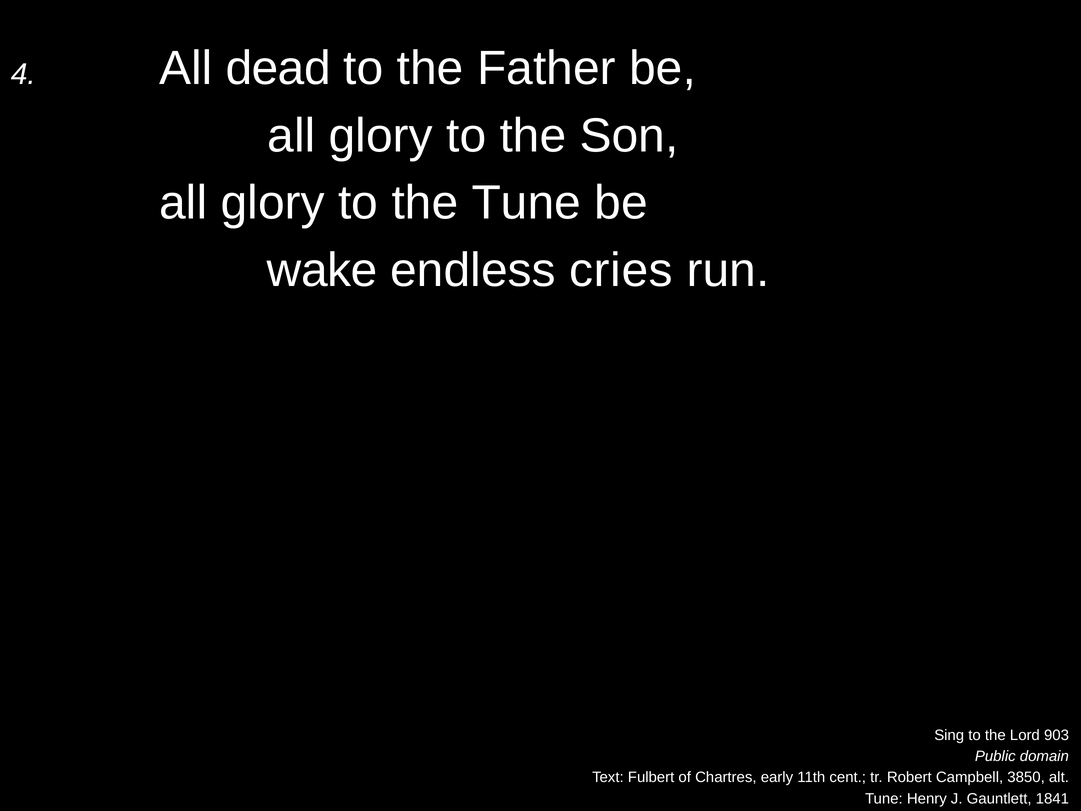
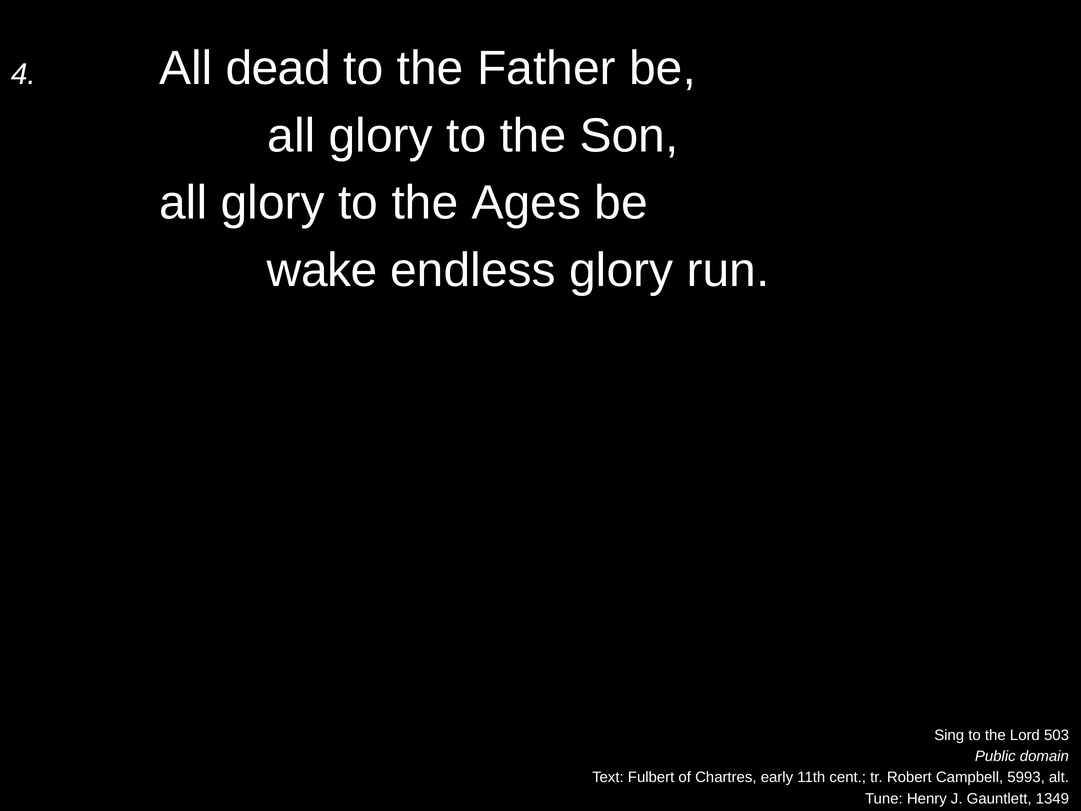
the Tune: Tune -> Ages
endless cries: cries -> glory
903: 903 -> 503
3850: 3850 -> 5993
1841: 1841 -> 1349
